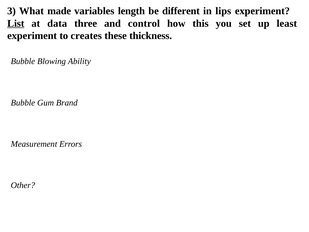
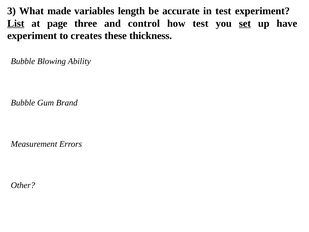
different: different -> accurate
in lips: lips -> test
data: data -> page
how this: this -> test
set underline: none -> present
least: least -> have
